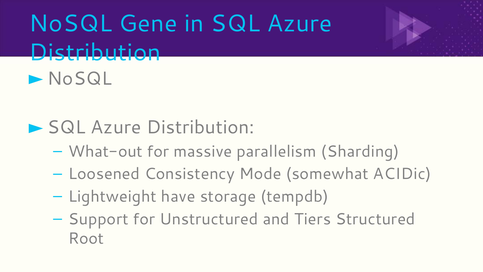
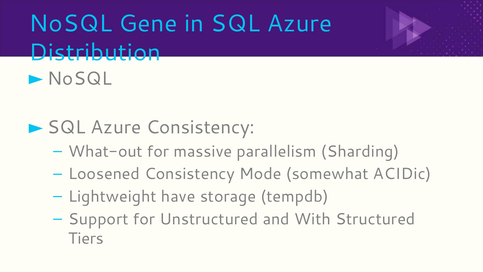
Distribution at (200, 127): Distribution -> Consistency
Tiers: Tiers -> With
Root: Root -> Tiers
